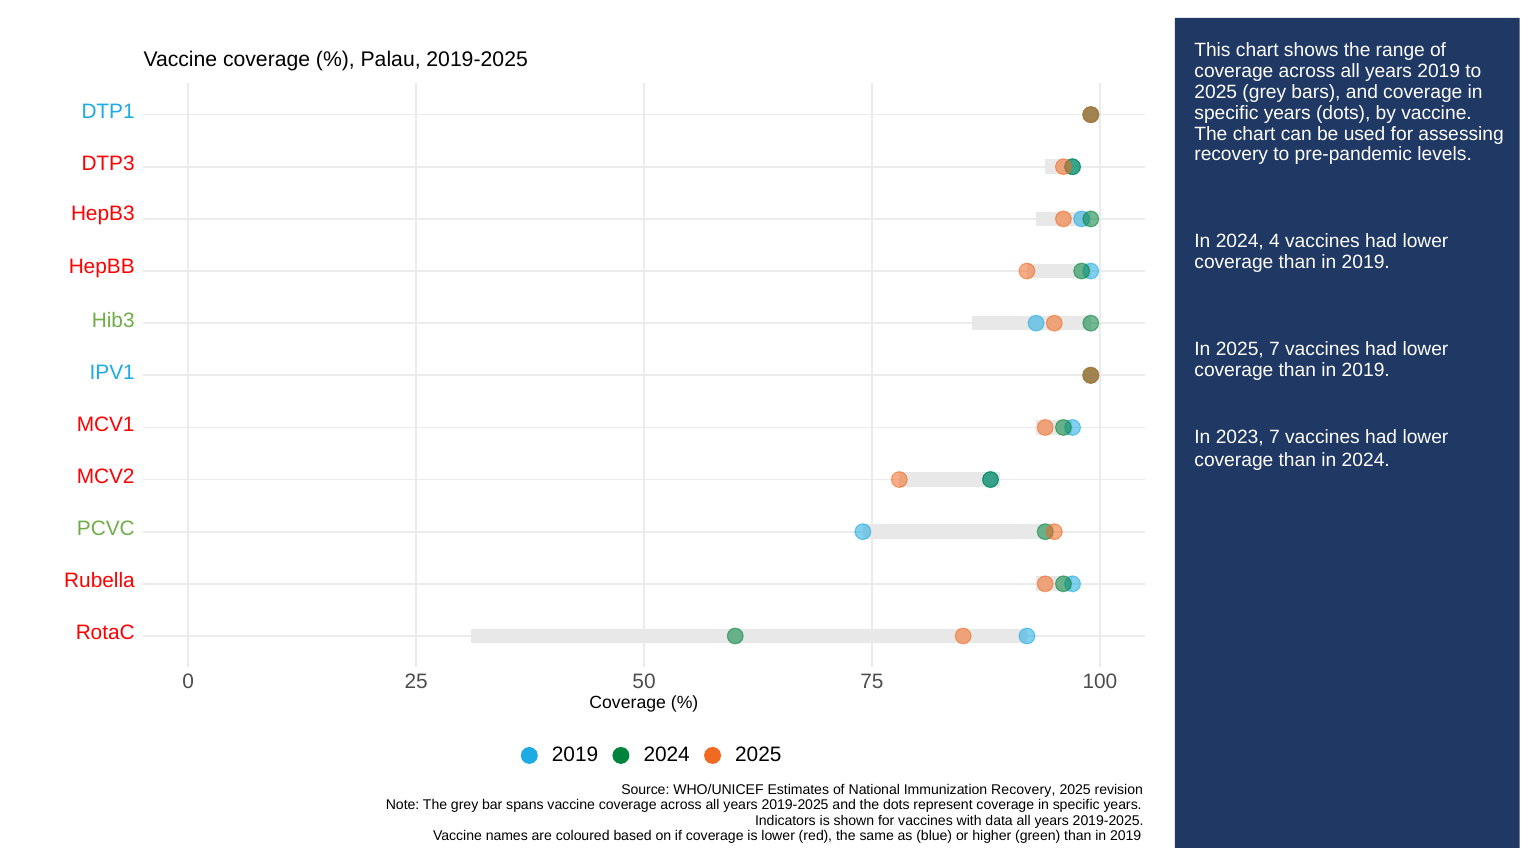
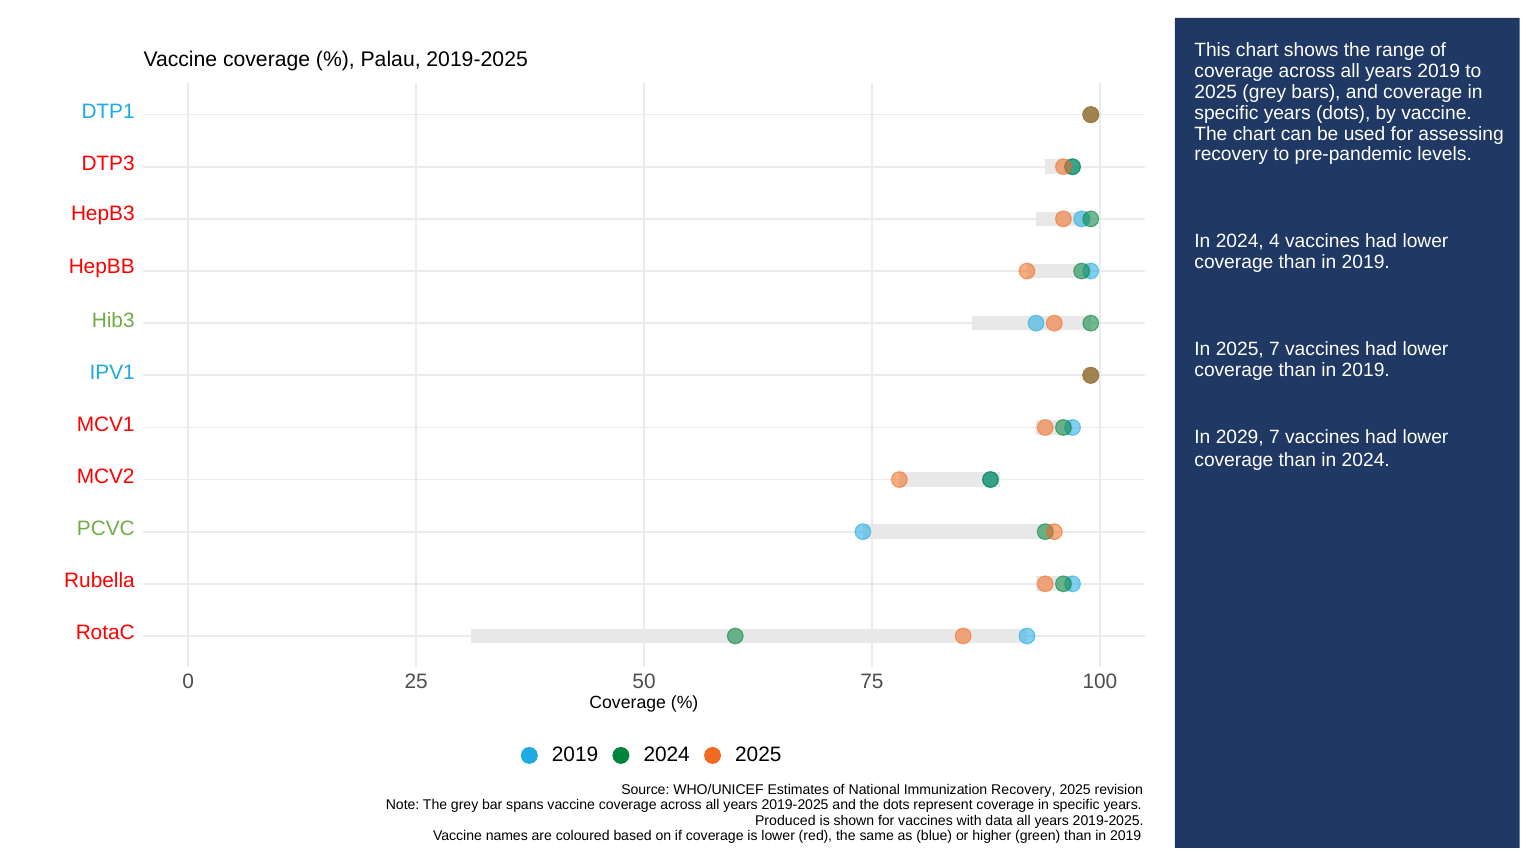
2023: 2023 -> 2029
Indicators: Indicators -> Produced
